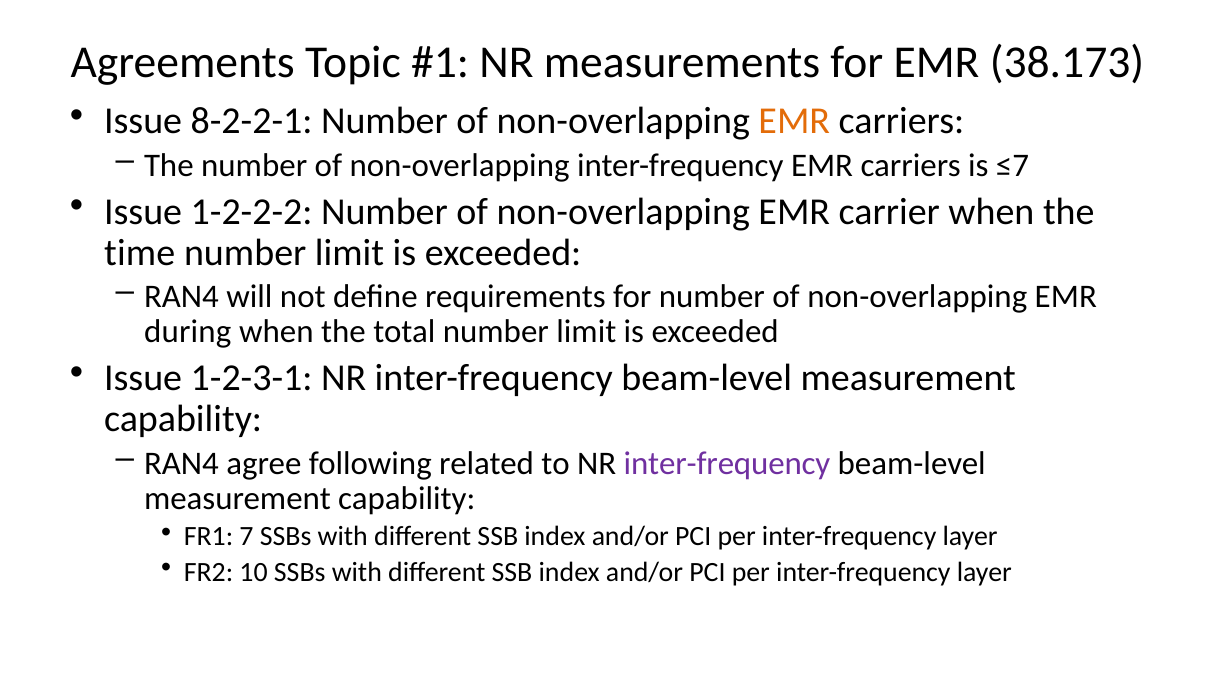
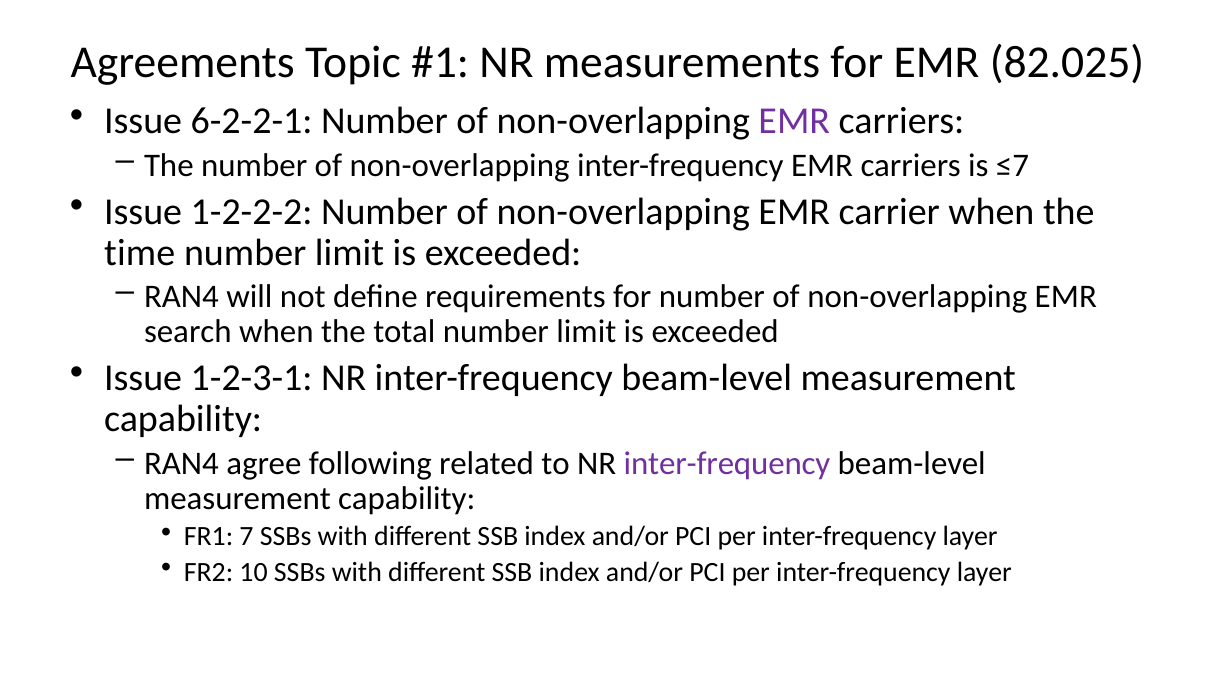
38.173: 38.173 -> 82.025
8-2-2-1: 8-2-2-1 -> 6-2-2-1
EMR at (794, 121) colour: orange -> purple
during: during -> search
